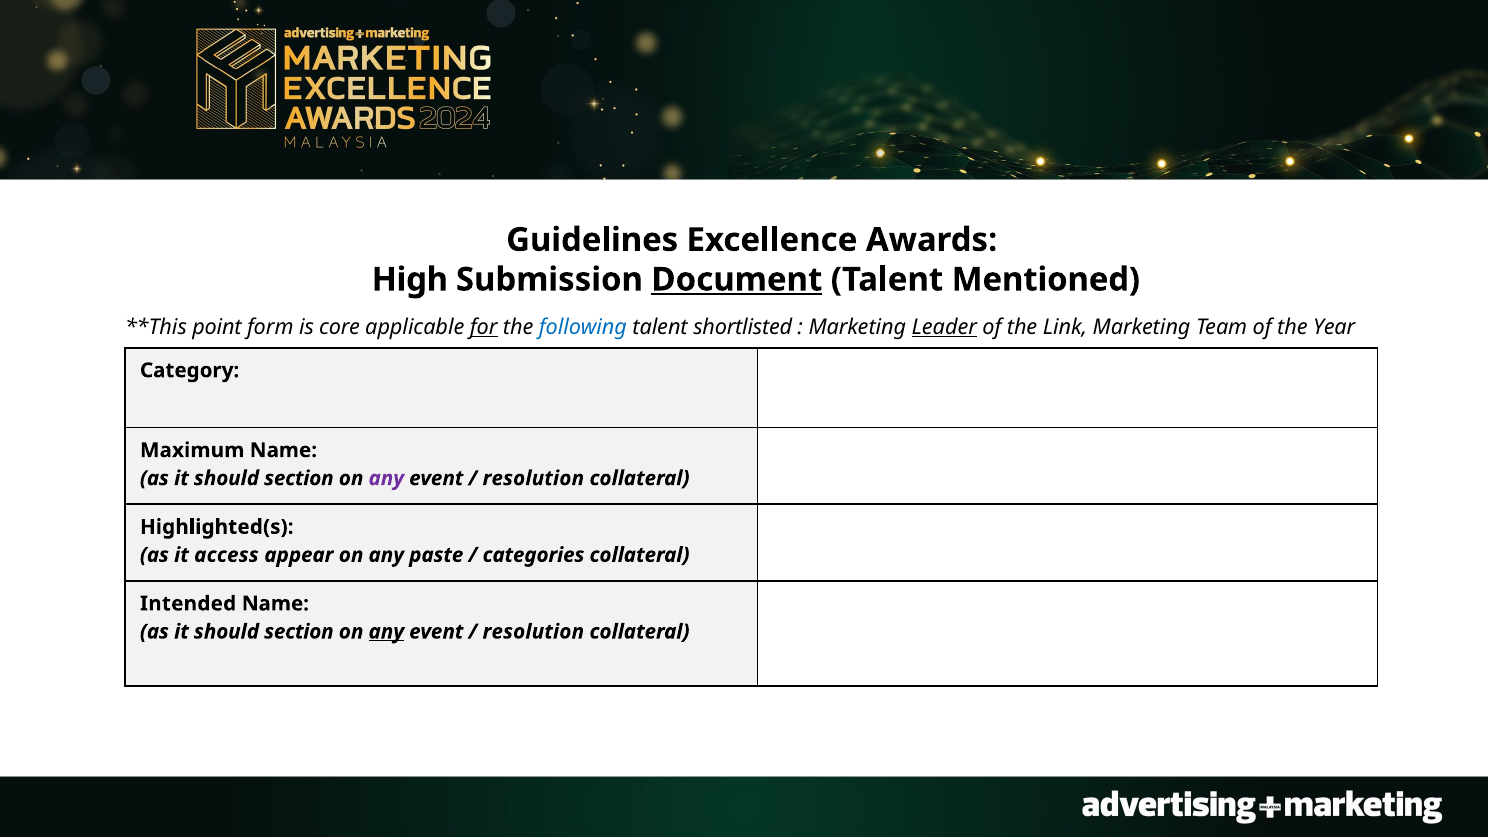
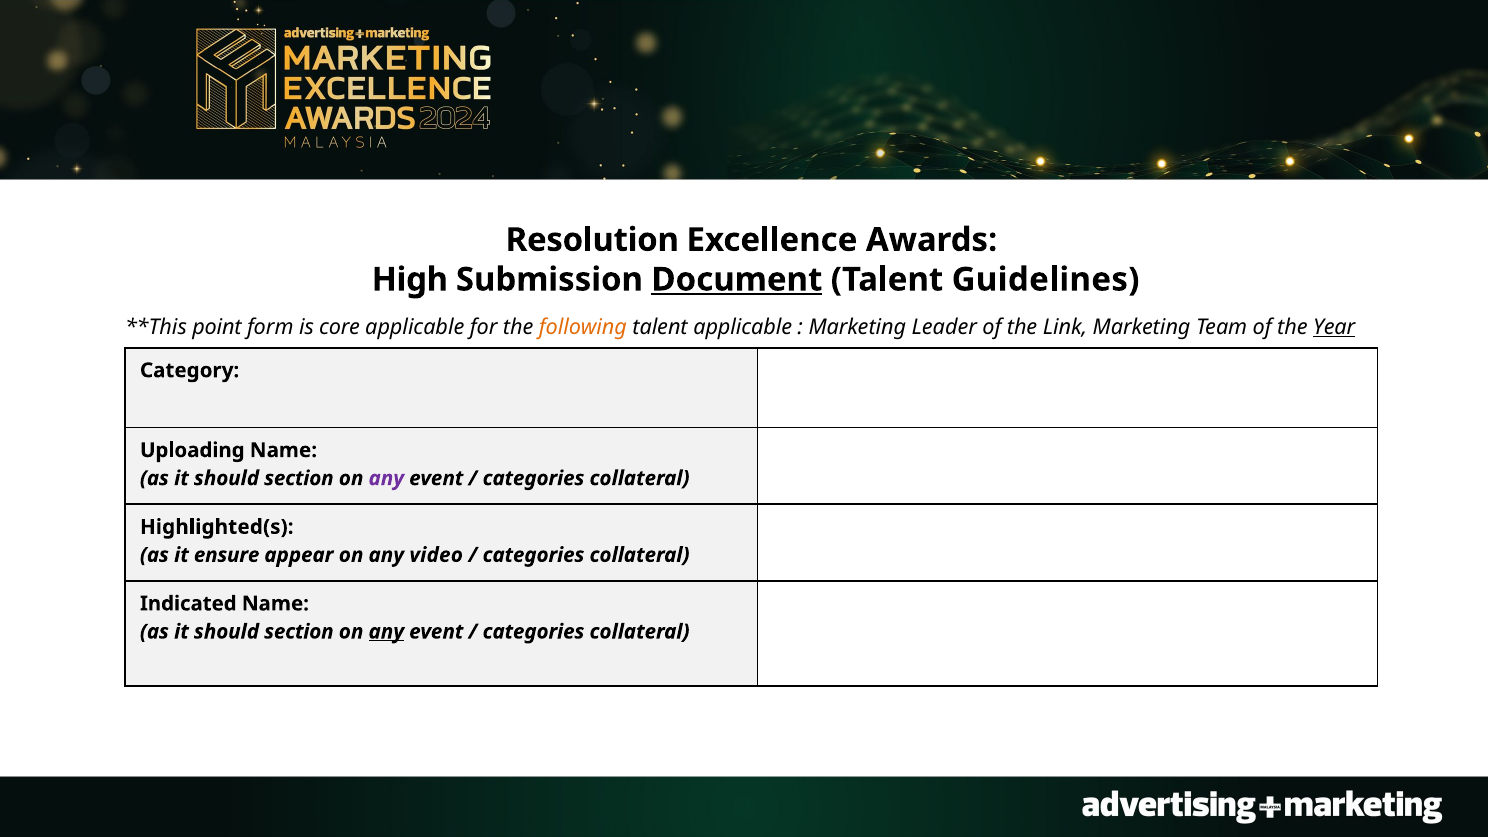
Guidelines: Guidelines -> Resolution
Mentioned: Mentioned -> Guidelines
for underline: present -> none
following colour: blue -> orange
talent shortlisted: shortlisted -> applicable
Leader underline: present -> none
Year underline: none -> present
Maximum: Maximum -> Uploading
resolution at (533, 478): resolution -> categories
access: access -> ensure
paste: paste -> video
Intended: Intended -> Indicated
resolution at (533, 632): resolution -> categories
